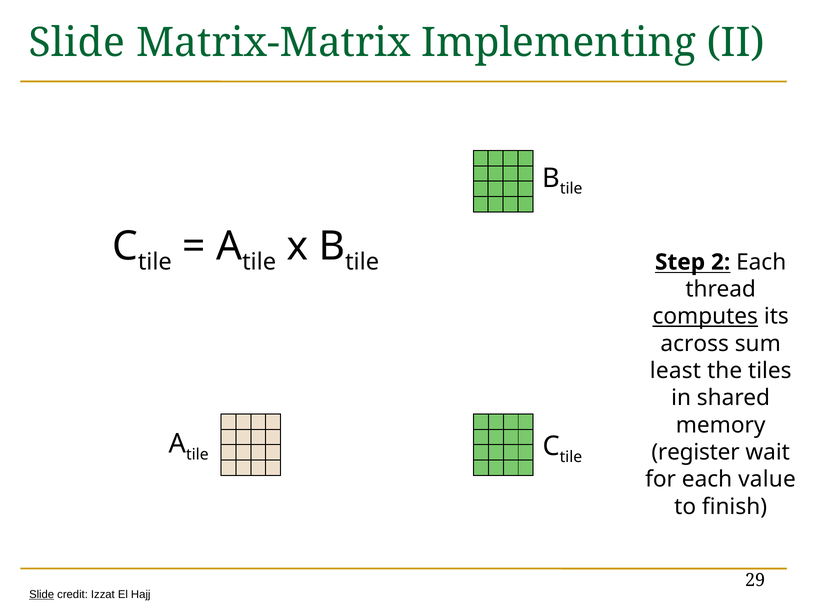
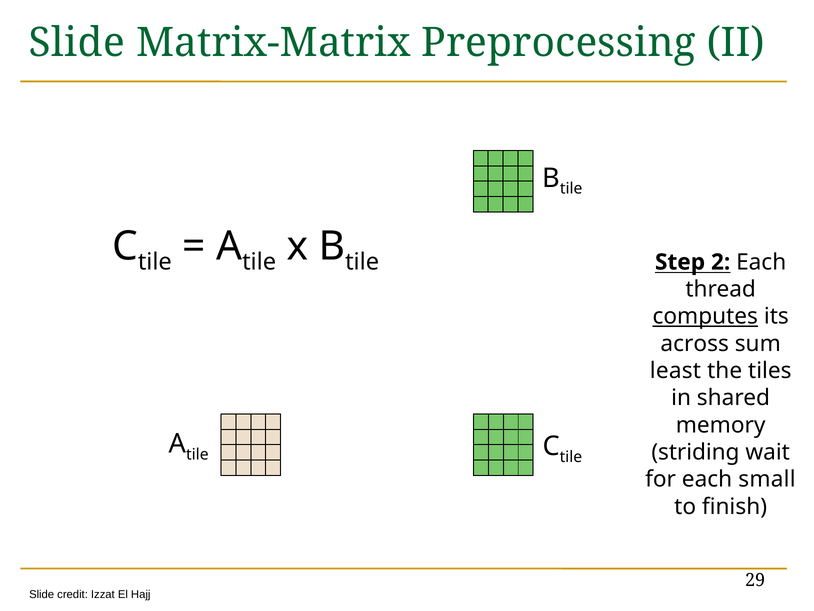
Implementing: Implementing -> Preprocessing
register: register -> striding
value: value -> small
Slide at (42, 594) underline: present -> none
